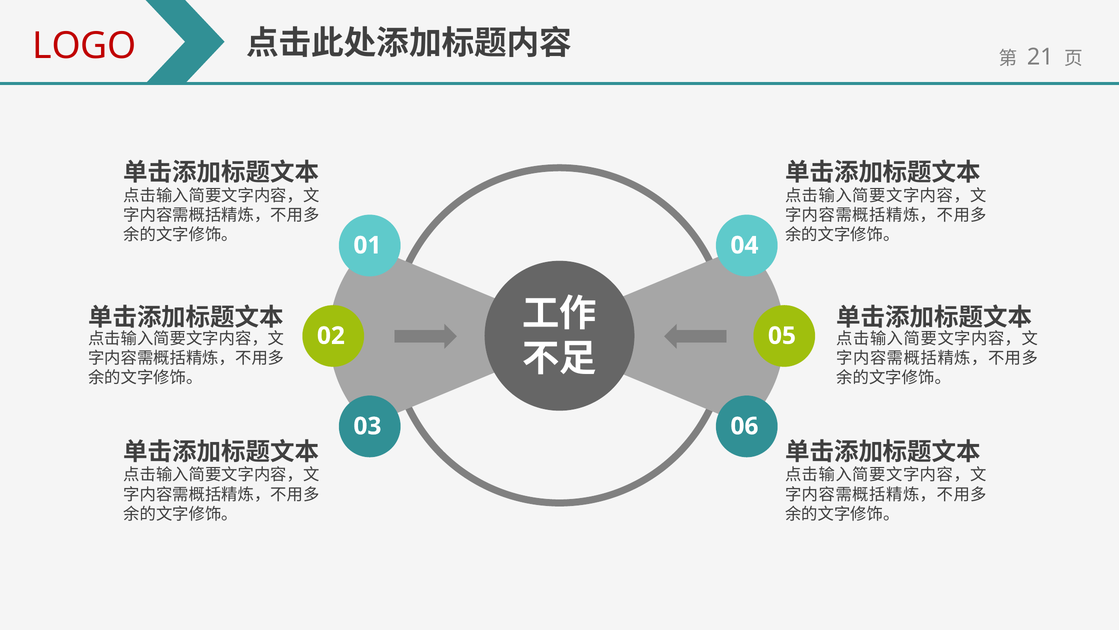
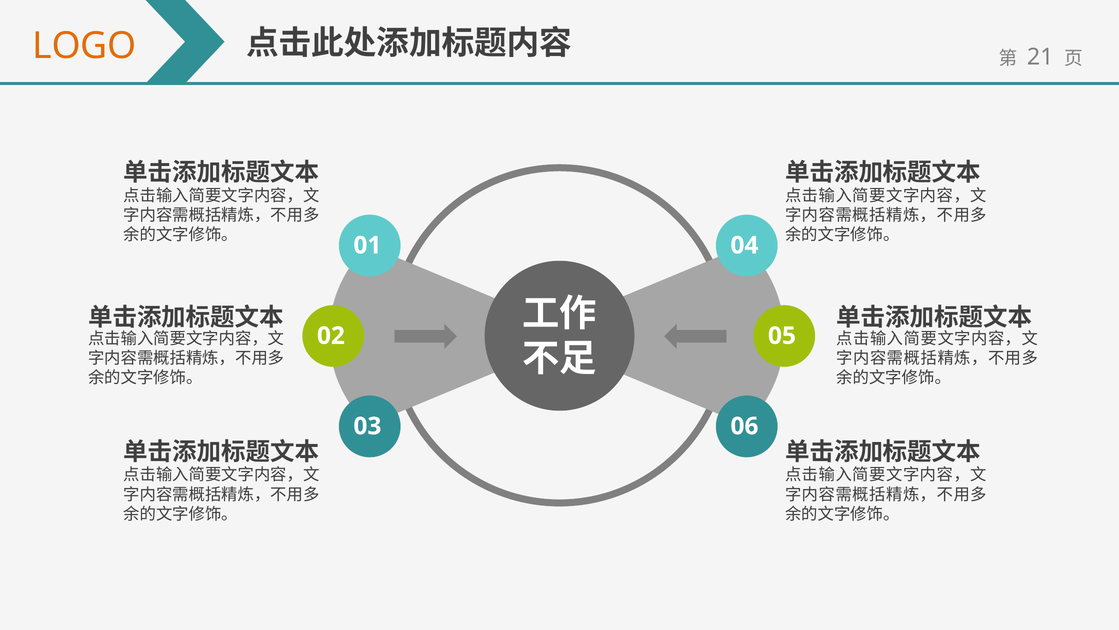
LOGO colour: red -> orange
